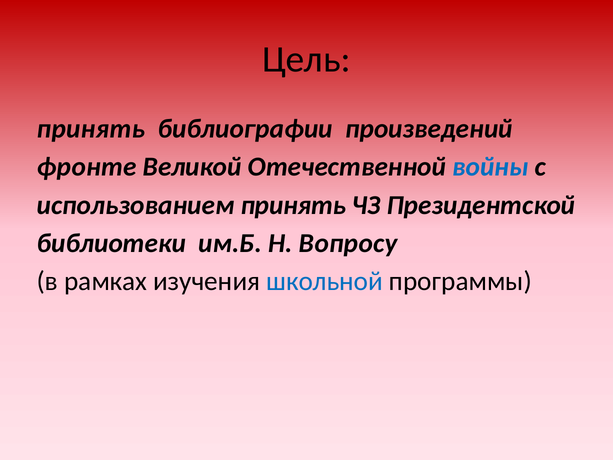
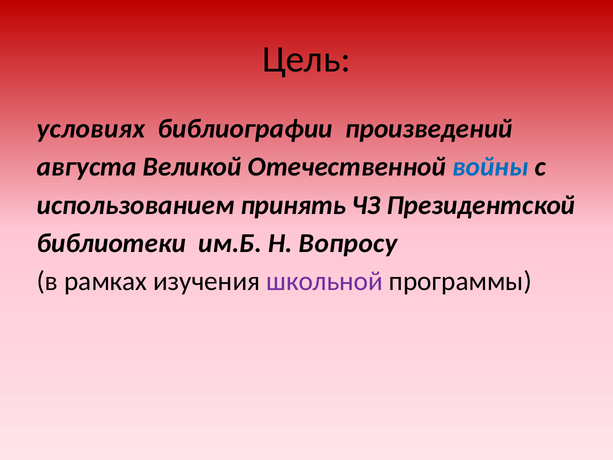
принять at (91, 129): принять -> условиях
фронте: фронте -> августа
школьной colour: blue -> purple
